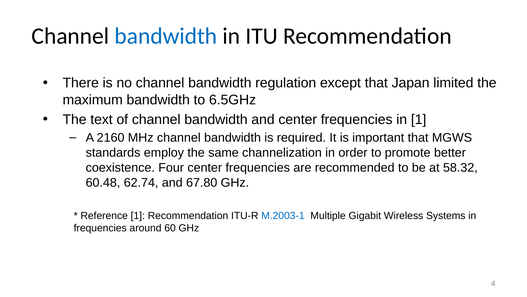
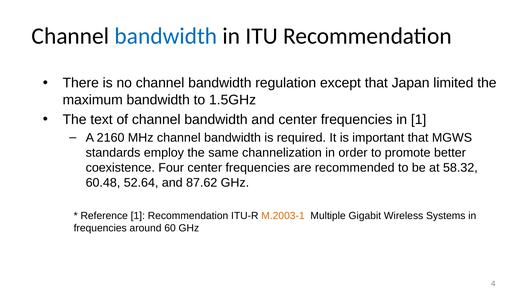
6.5GHz: 6.5GHz -> 1.5GHz
62.74: 62.74 -> 52.64
67.80: 67.80 -> 87.62
M.2003-1 colour: blue -> orange
